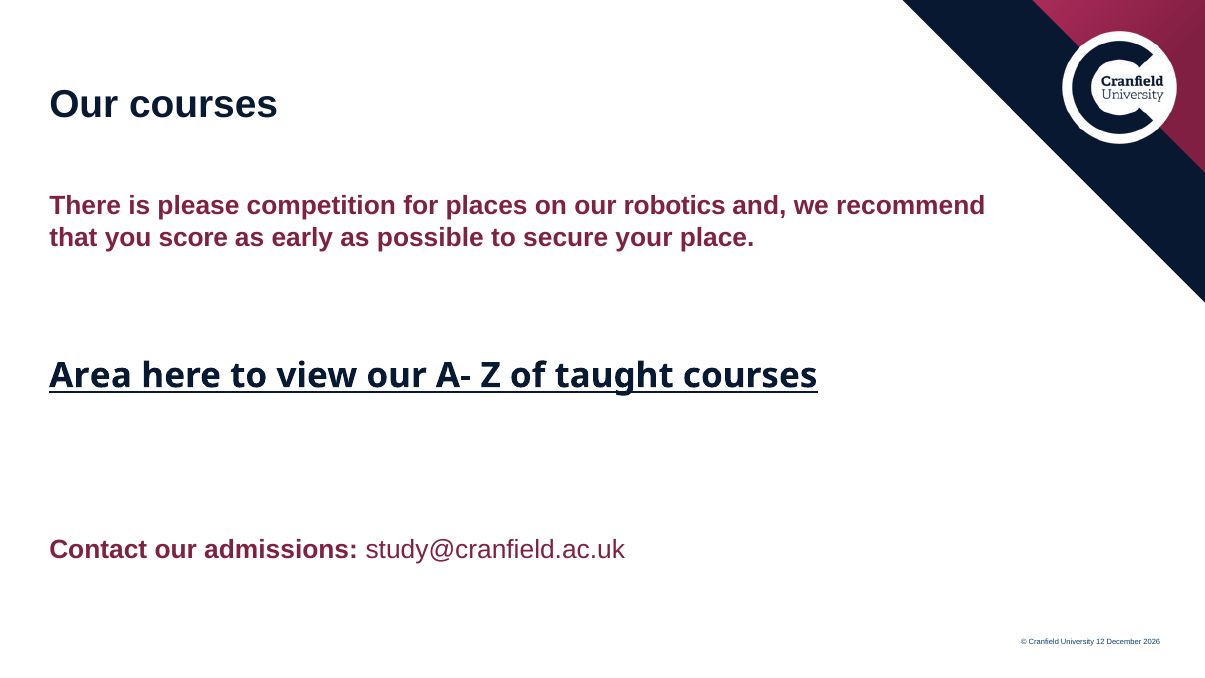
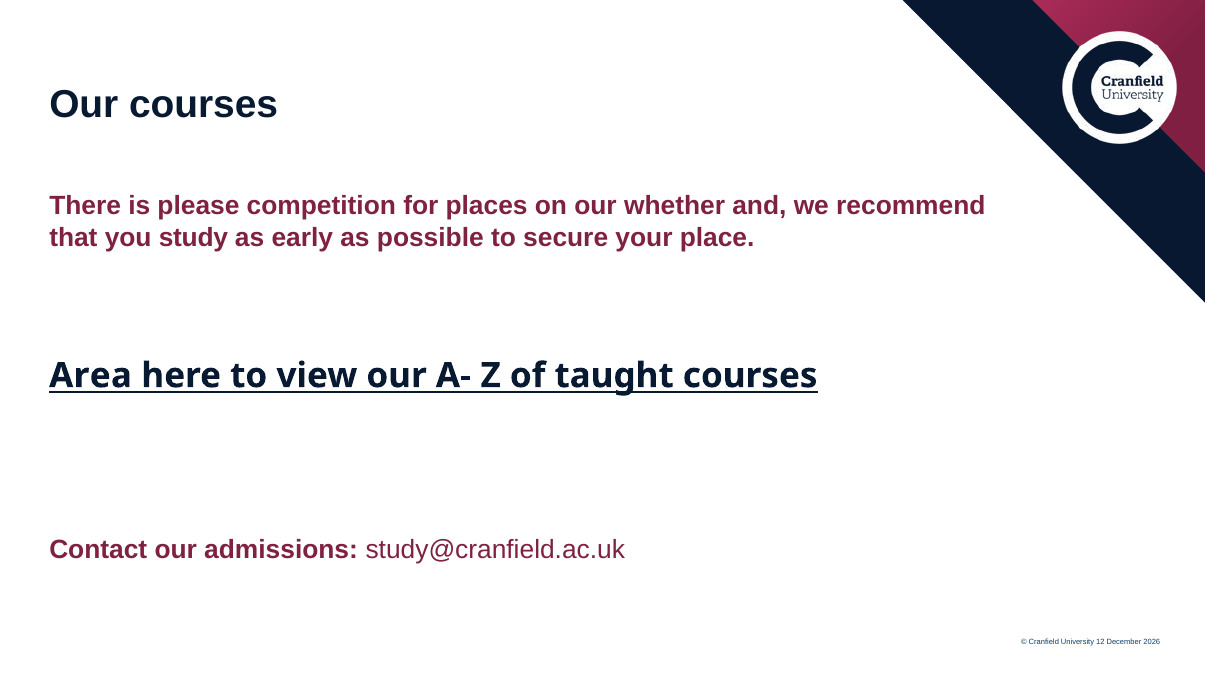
robotics: robotics -> whether
score: score -> study
